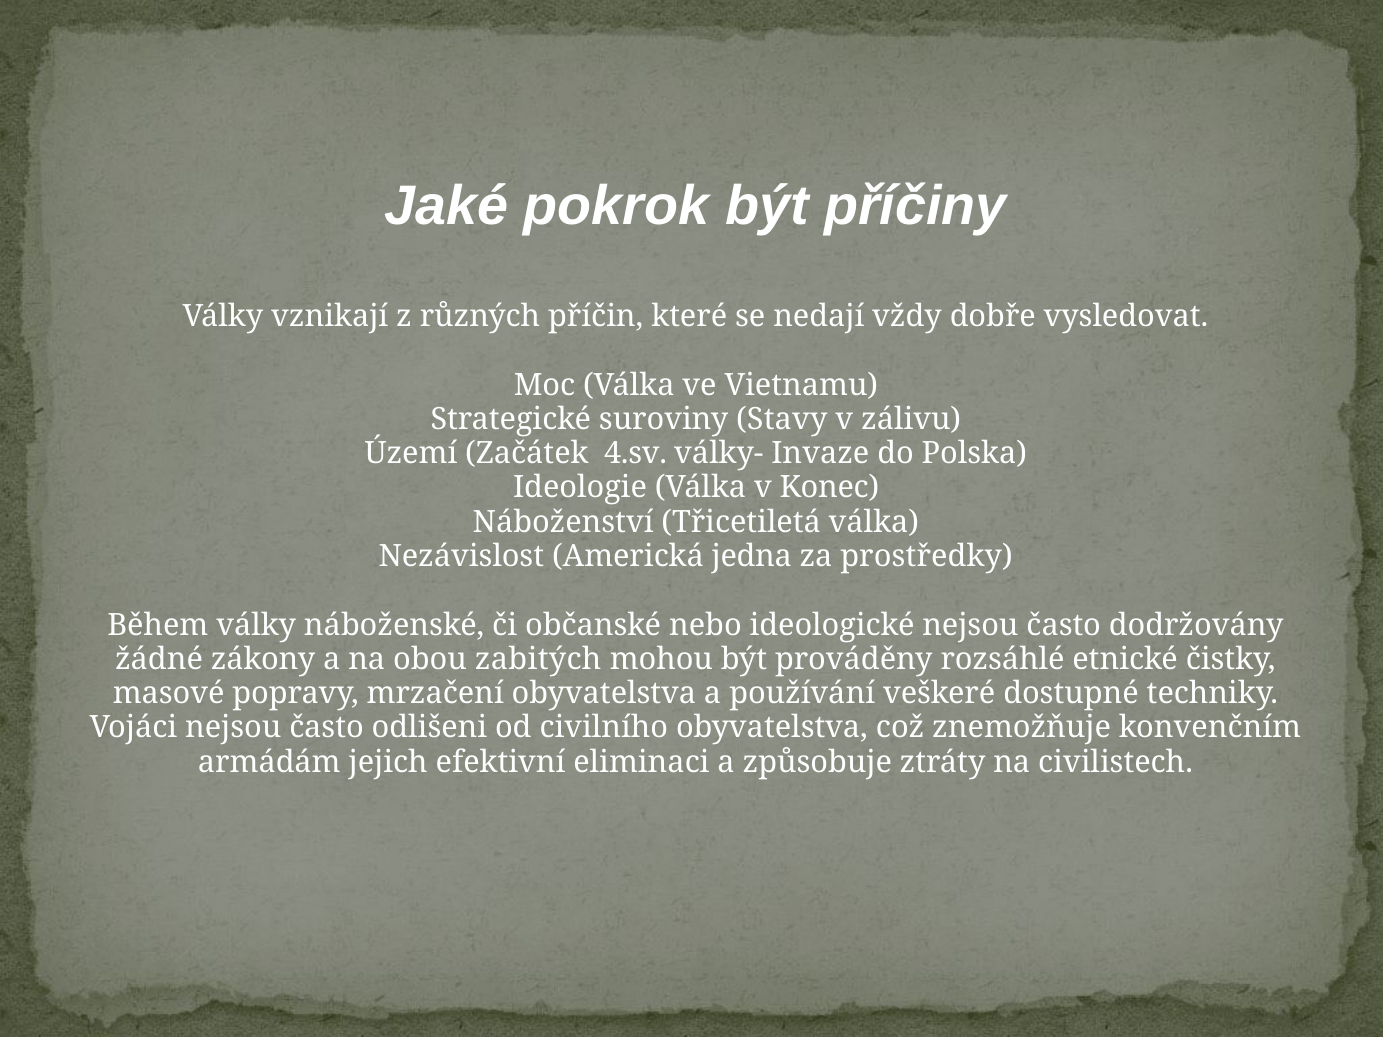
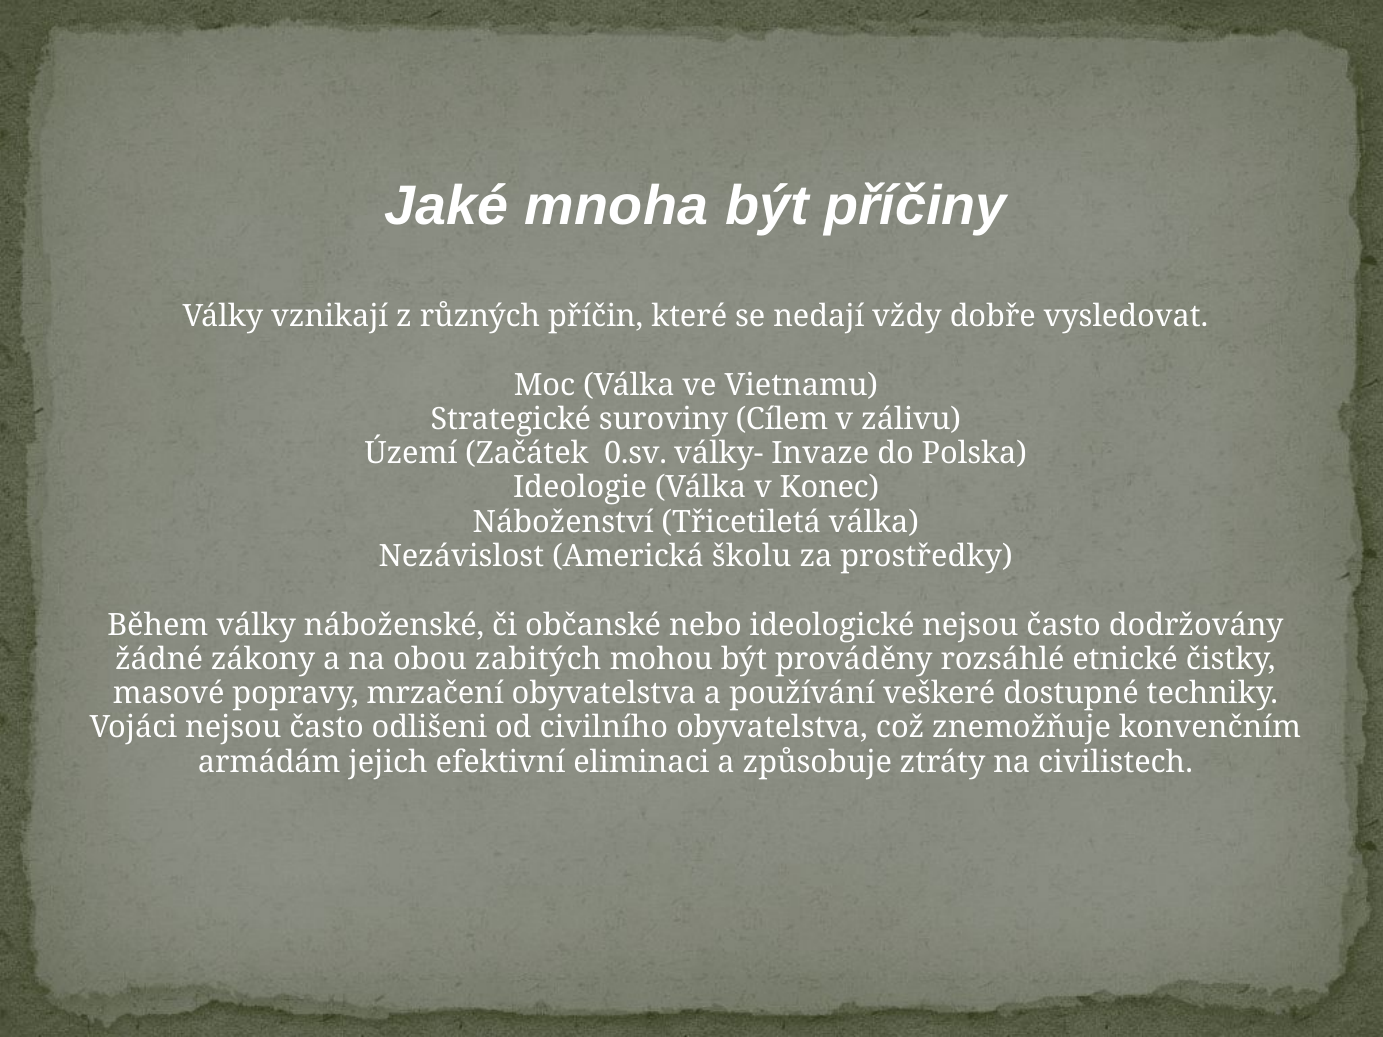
pokrok: pokrok -> mnoha
Stavy: Stavy -> Cílem
4.sv: 4.sv -> 0.sv
jedna: jedna -> školu
